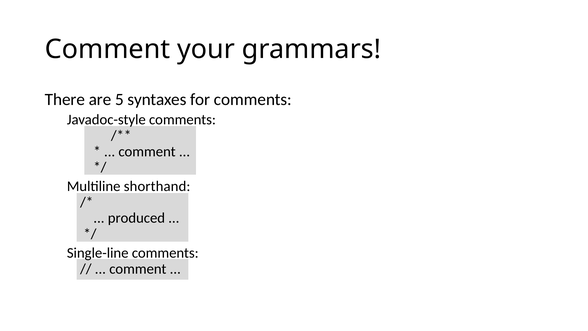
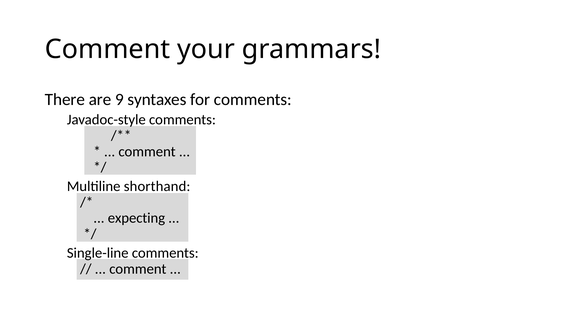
5: 5 -> 9
produced: produced -> expecting
